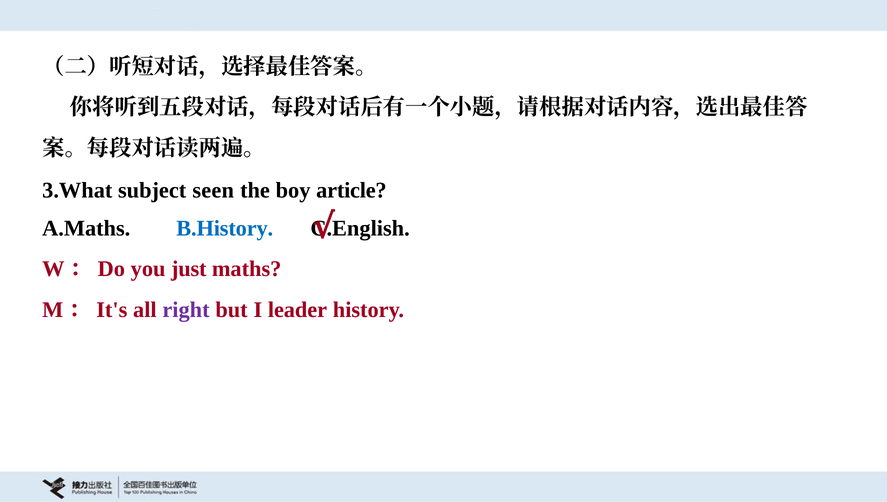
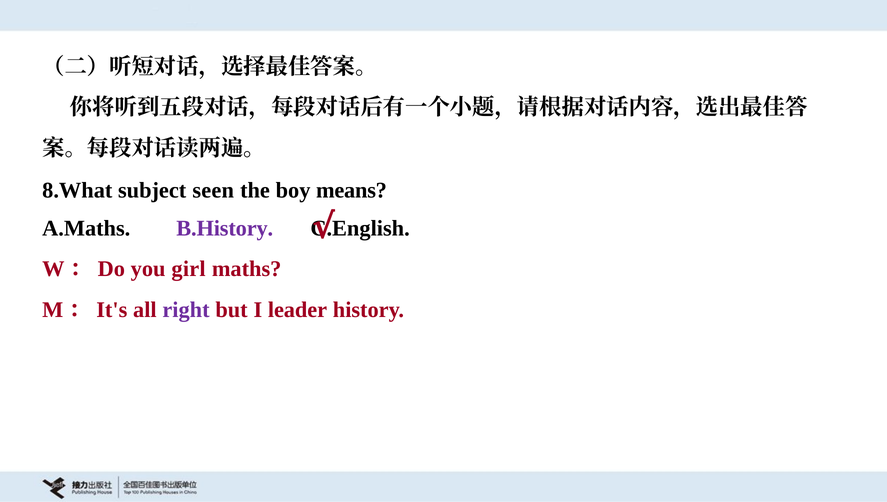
3.What: 3.What -> 8.What
article: article -> means
B.History colour: blue -> purple
just: just -> girl
